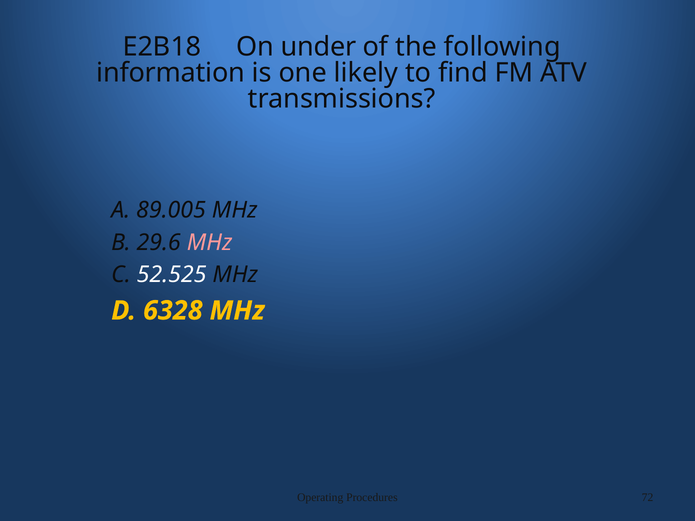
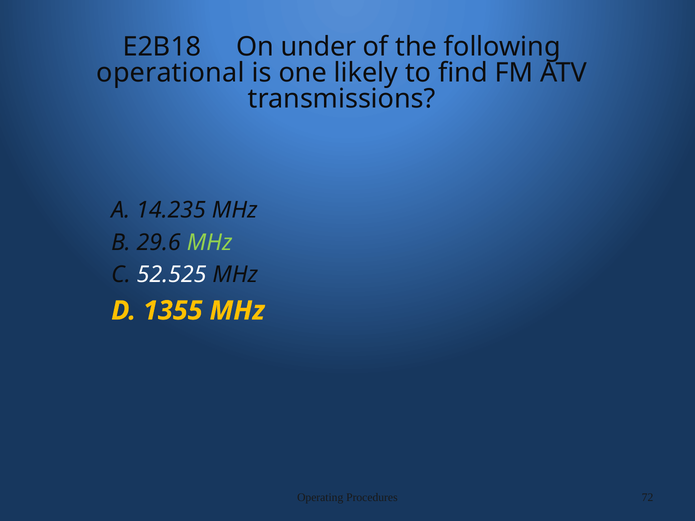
information: information -> operational
89.005: 89.005 -> 14.235
MHz at (210, 243) colour: pink -> light green
6328: 6328 -> 1355
